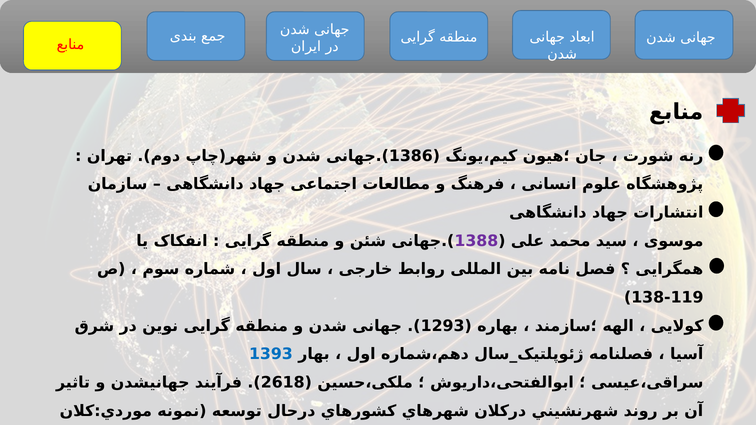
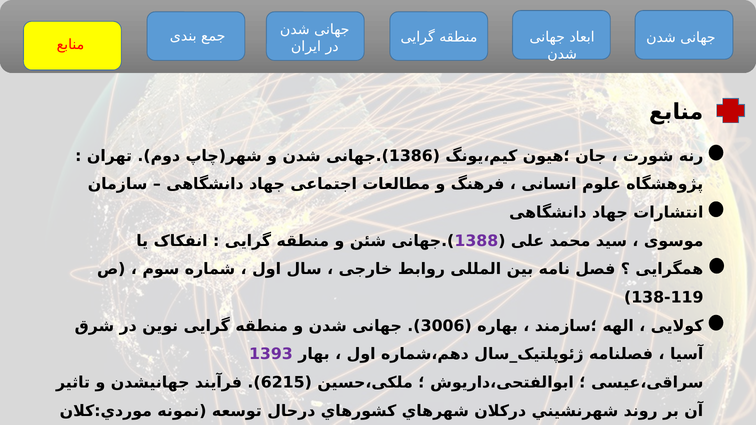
1293: 1293 -> 3006
1393 colour: blue -> purple
2618: 2618 -> 6215
